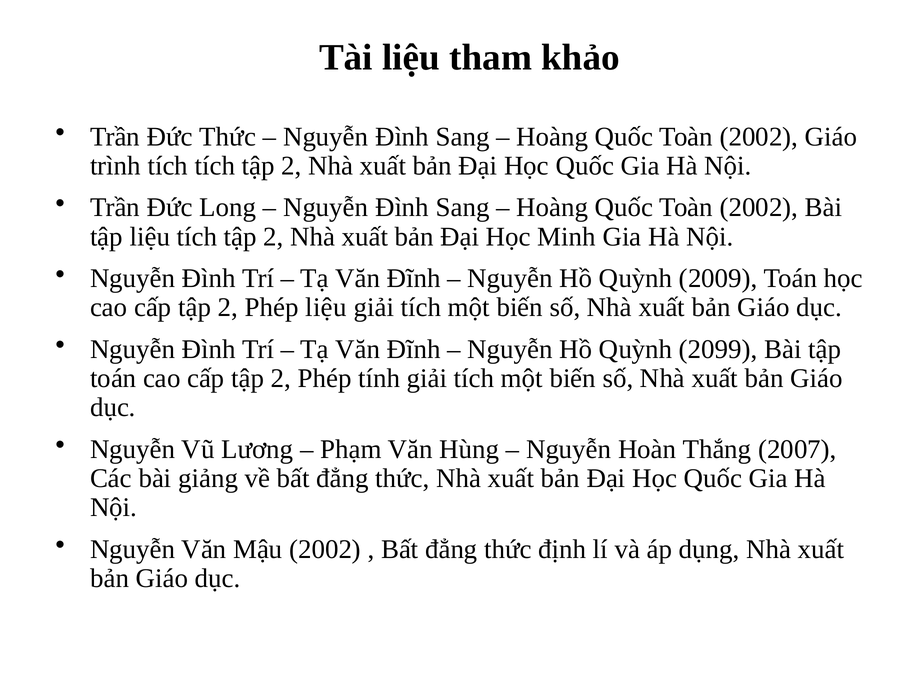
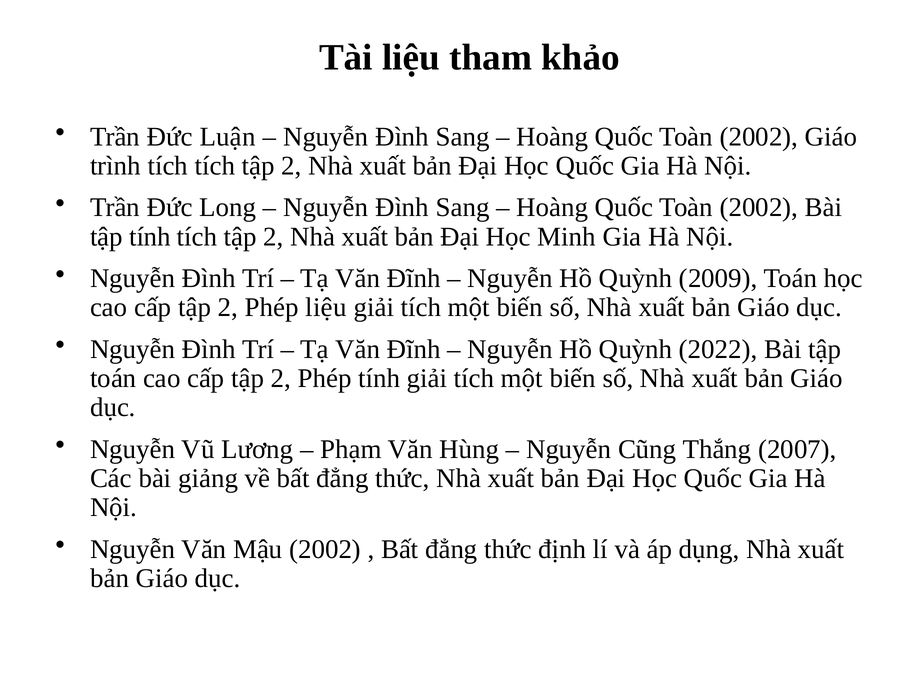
Đức Thức: Thức -> Luận
tập liệu: liệu -> tính
2099: 2099 -> 2022
Hoàn: Hoàn -> Cũng
